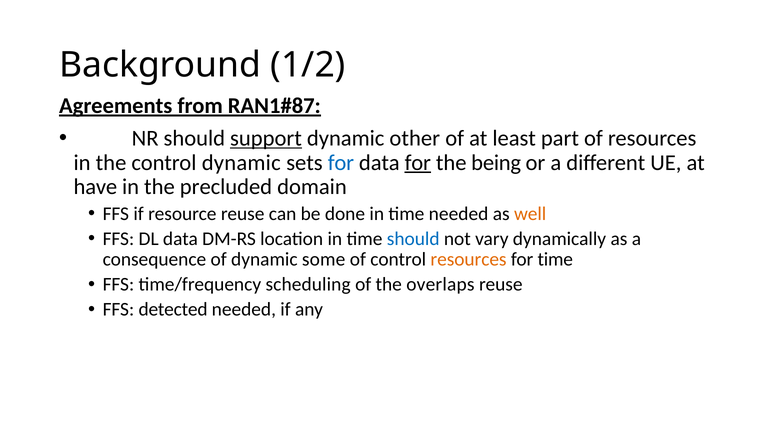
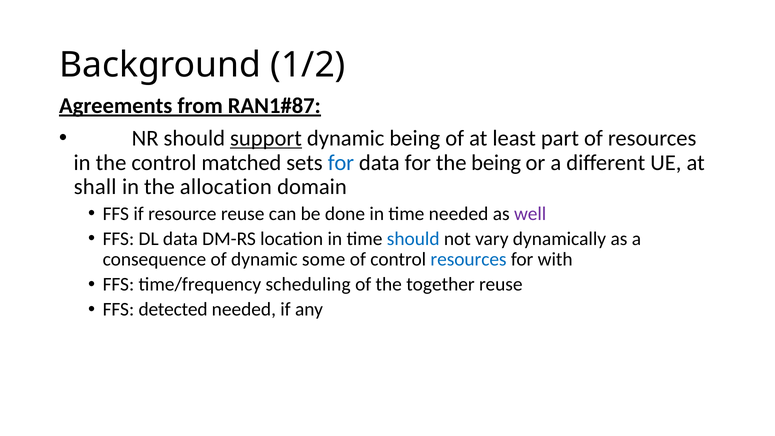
dynamic other: other -> being
control dynamic: dynamic -> matched
for at (418, 163) underline: present -> none
have: have -> shall
precluded: precluded -> allocation
well colour: orange -> purple
resources at (469, 260) colour: orange -> blue
for time: time -> with
overlaps: overlaps -> together
